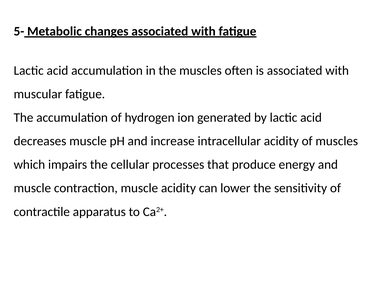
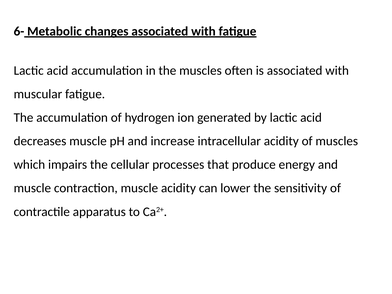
5-: 5- -> 6-
